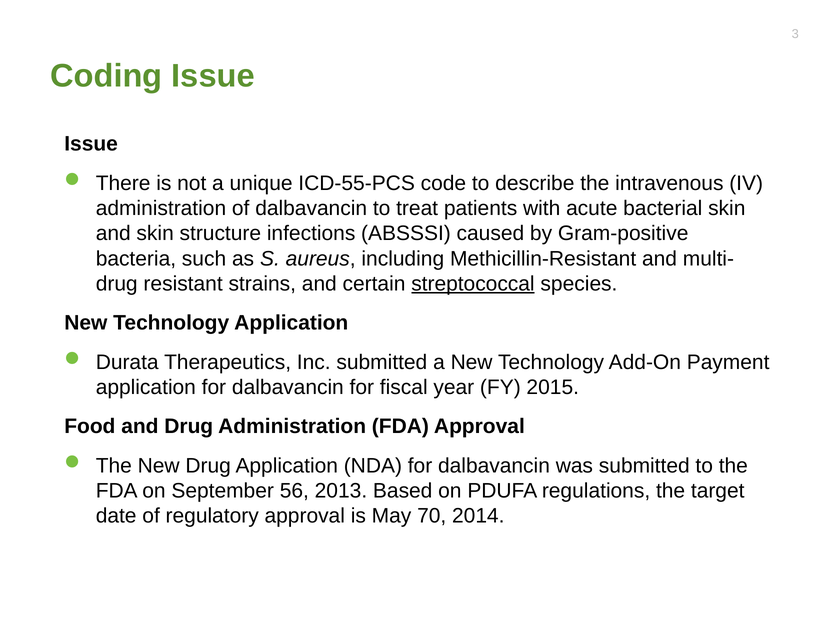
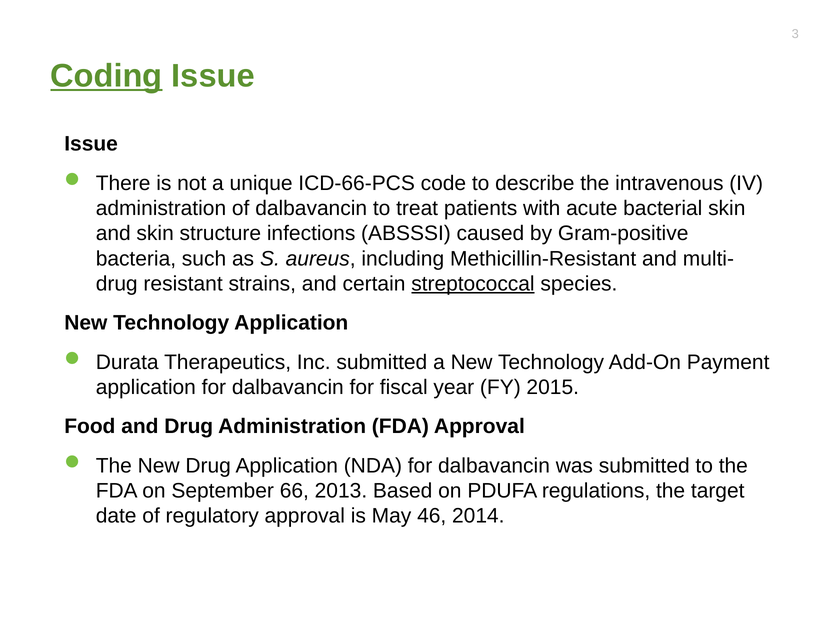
Coding underline: none -> present
ICD-55-PCS: ICD-55-PCS -> ICD-66-PCS
56: 56 -> 66
70: 70 -> 46
